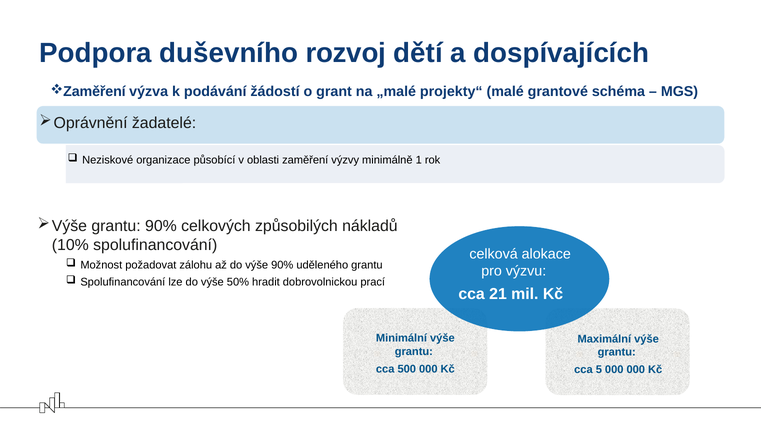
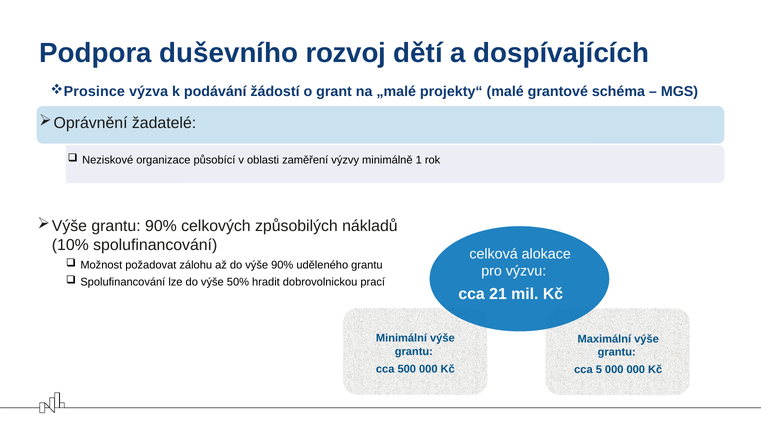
Zaměření at (94, 92): Zaměření -> Prosince
